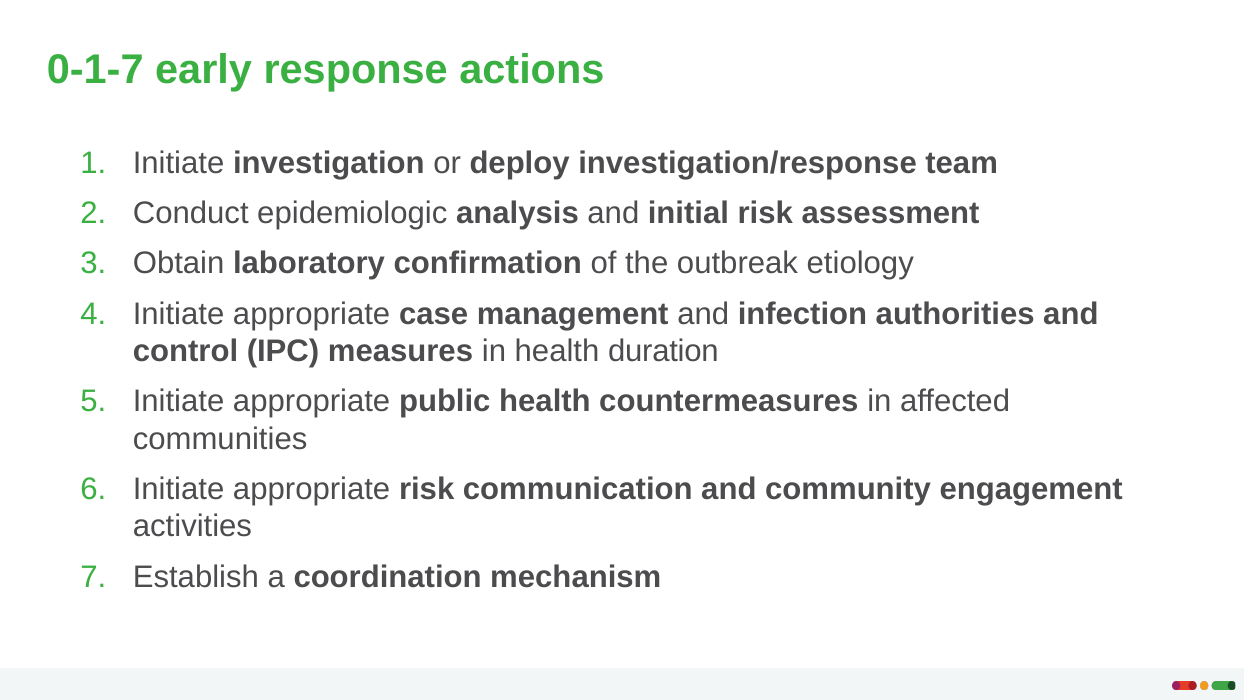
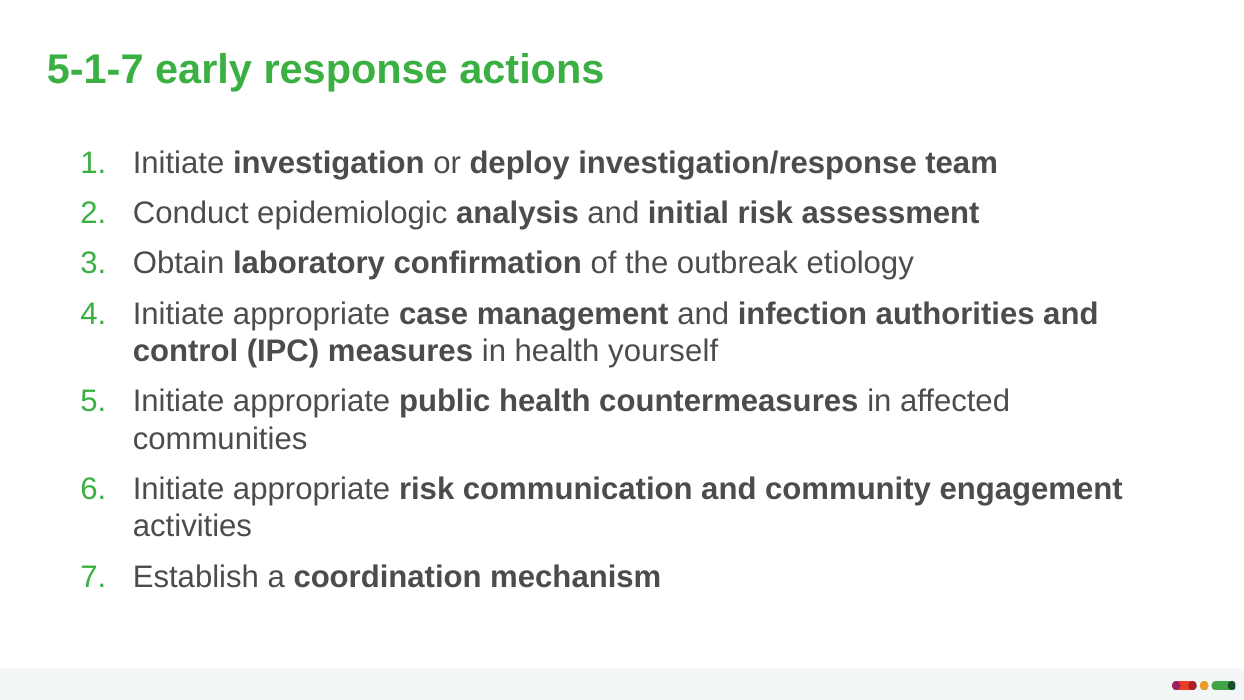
0-1-7: 0-1-7 -> 5-1-7
duration: duration -> yourself
